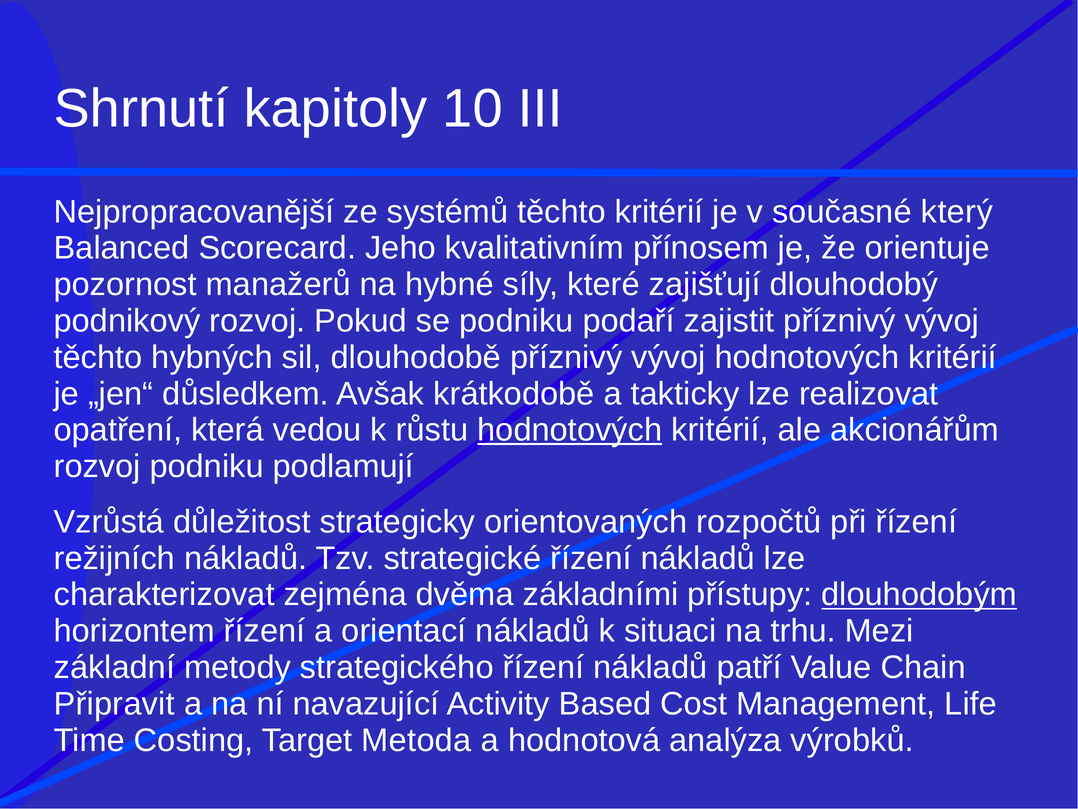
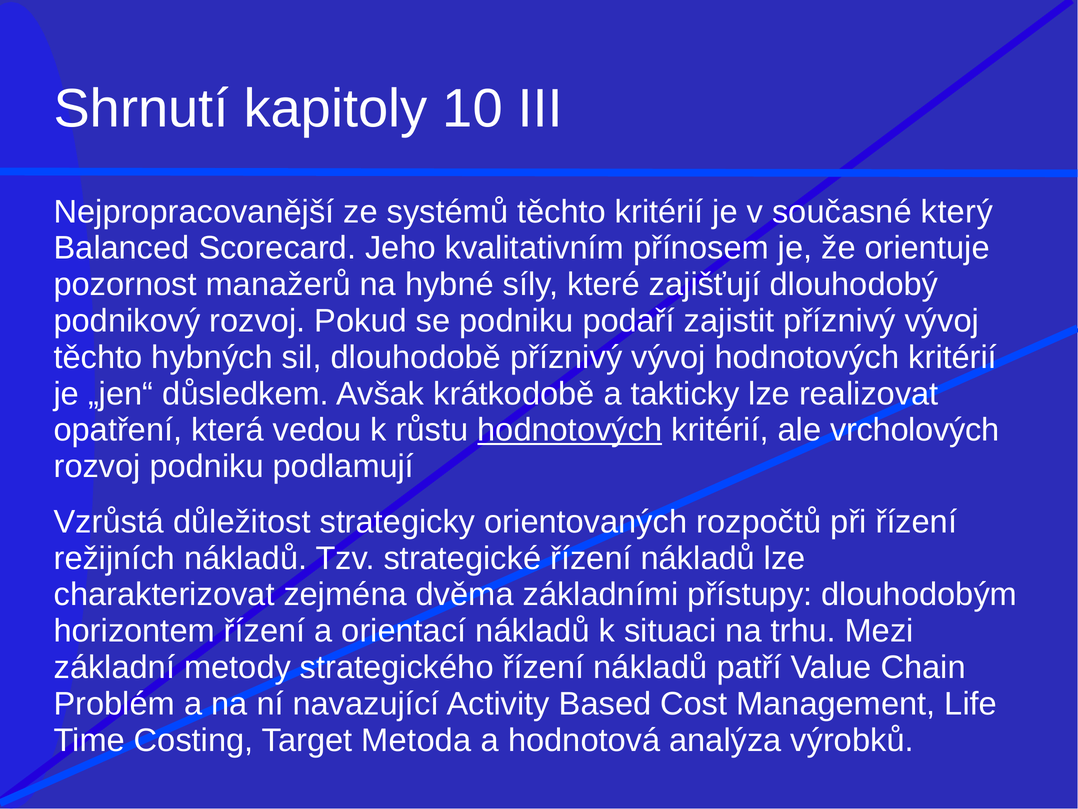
akcionářům: akcionářům -> vrcholových
dlouhodobým underline: present -> none
Připravit: Připravit -> Problém
